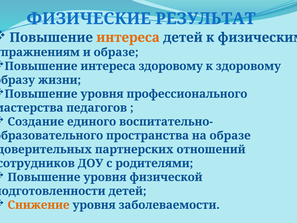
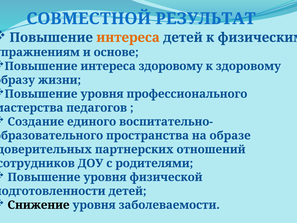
ФИЗИЧЕСКИЕ: ФИЗИЧЕСКИЕ -> СОВМЕСТНОЙ
и образе: образе -> основе
Снижение colour: orange -> black
